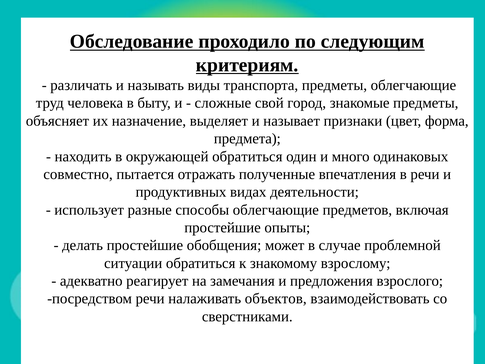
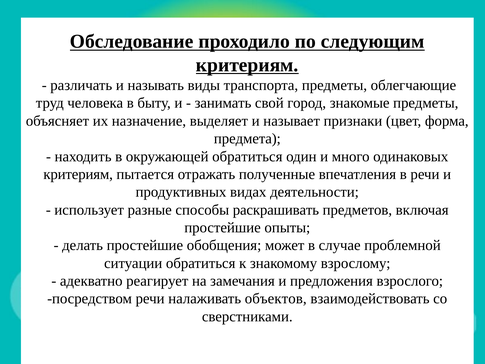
сложные: сложные -> занимать
совместно at (78, 174): совместно -> критериям
способы облегчающие: облегчающие -> раскрашивать
